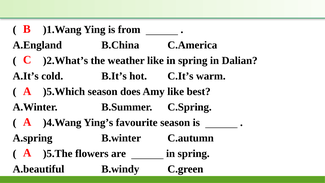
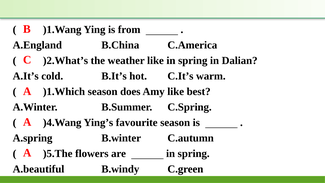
)5.Which: )5.Which -> )1.Which
